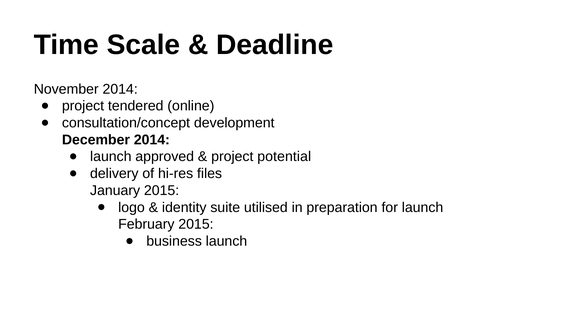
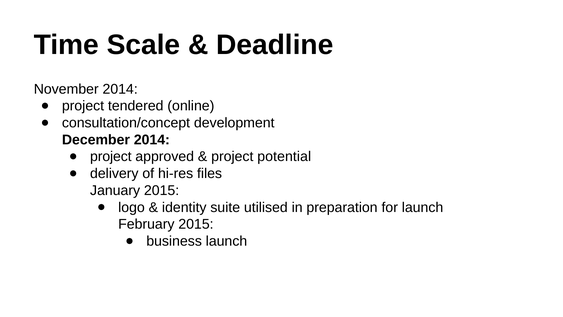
launch at (111, 157): launch -> project
